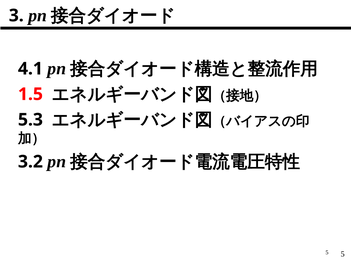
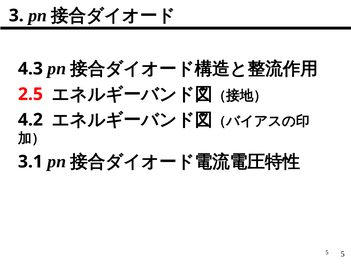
4.1: 4.1 -> 4.3
1.5: 1.5 -> 2.5
5.3: 5.3 -> 4.2
3.2: 3.2 -> 3.1
